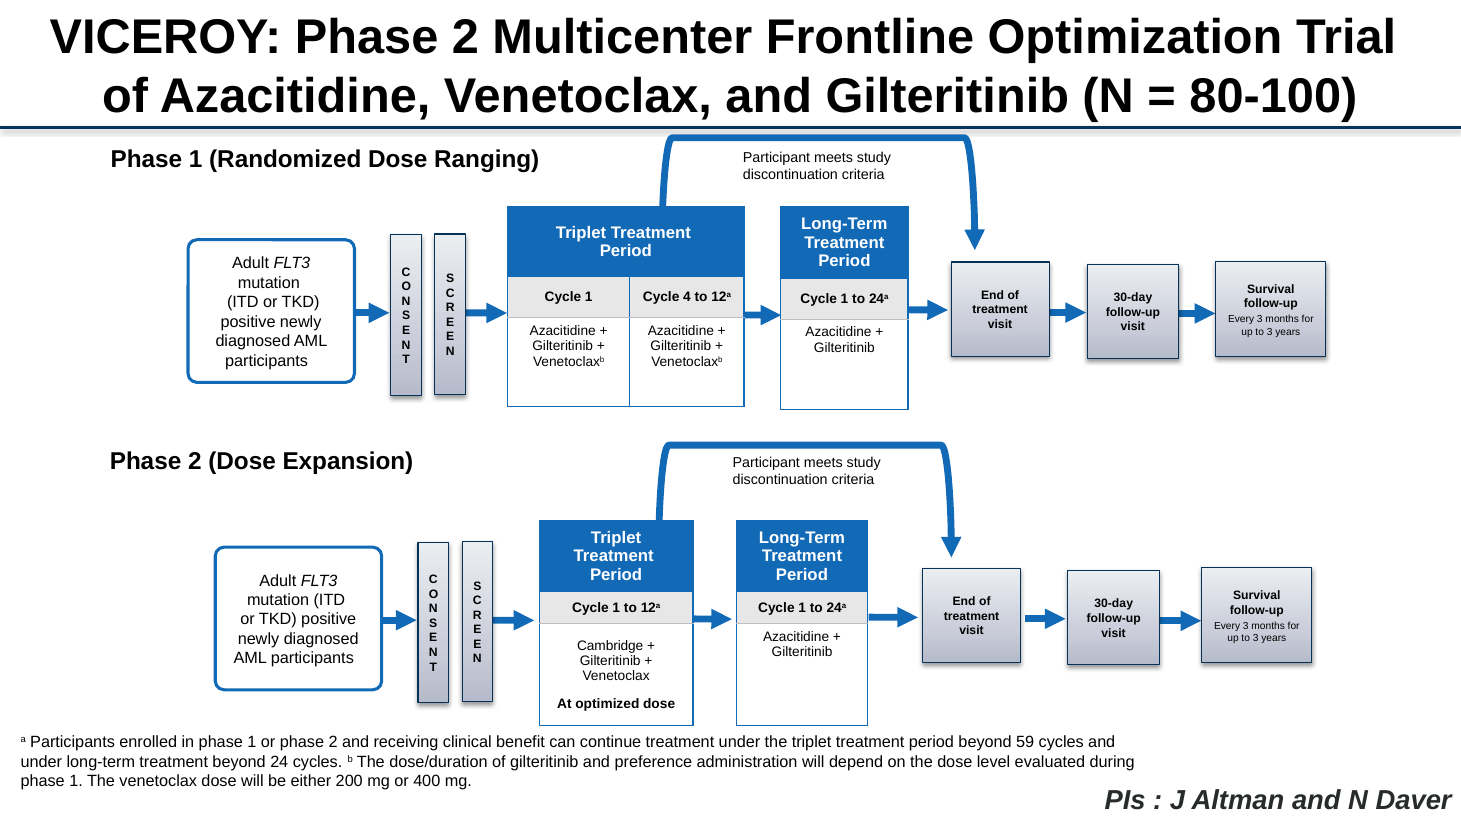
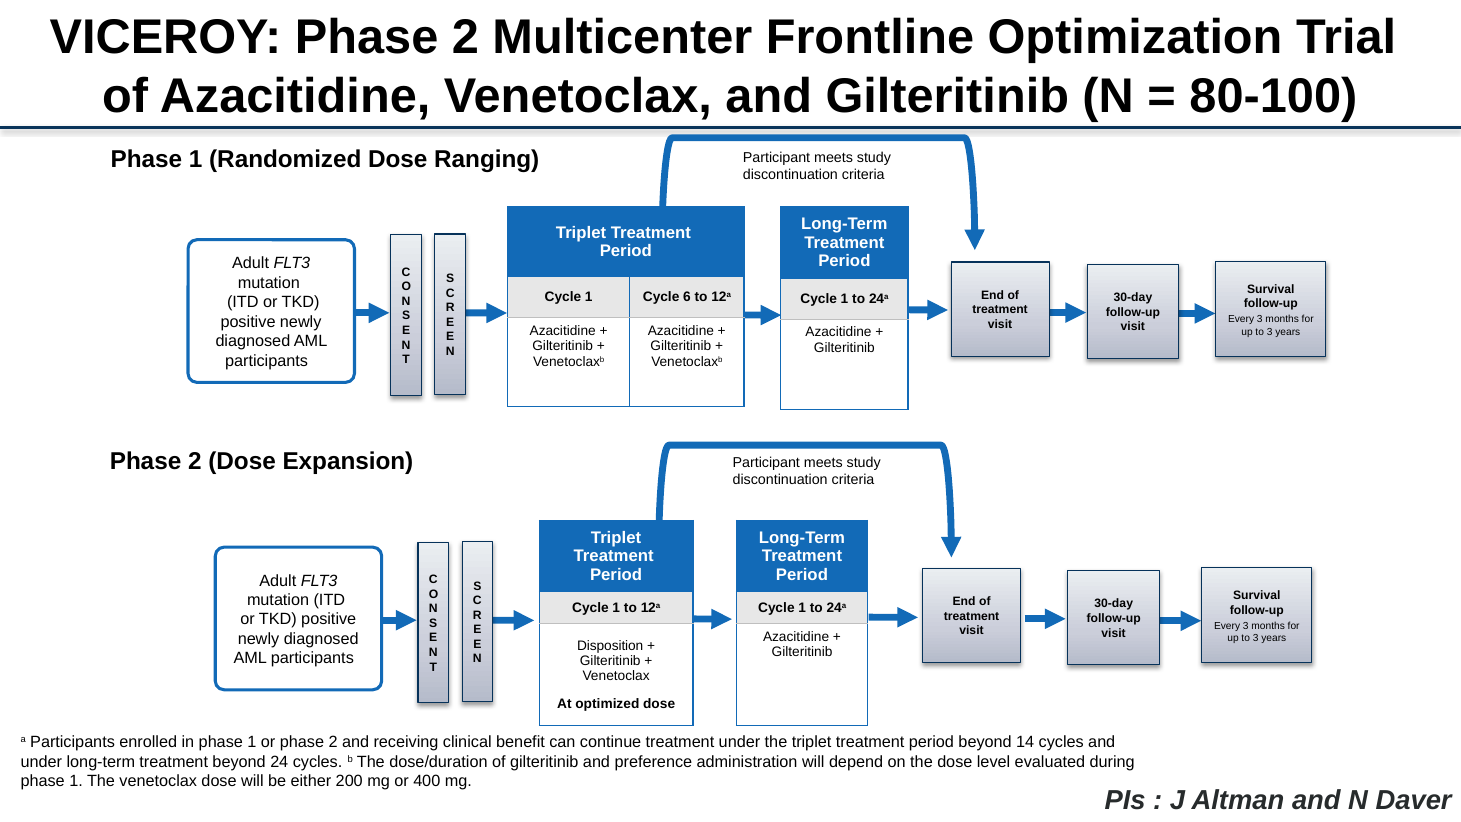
4: 4 -> 6
Cambridge: Cambridge -> Disposition
59: 59 -> 14
